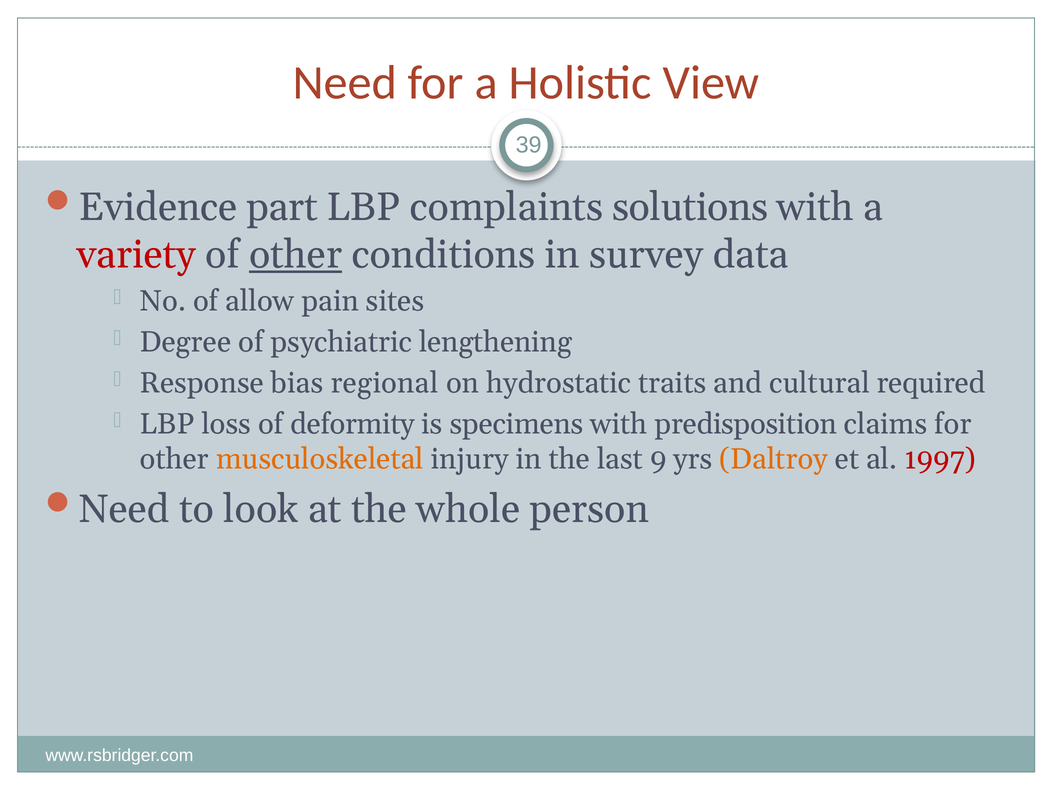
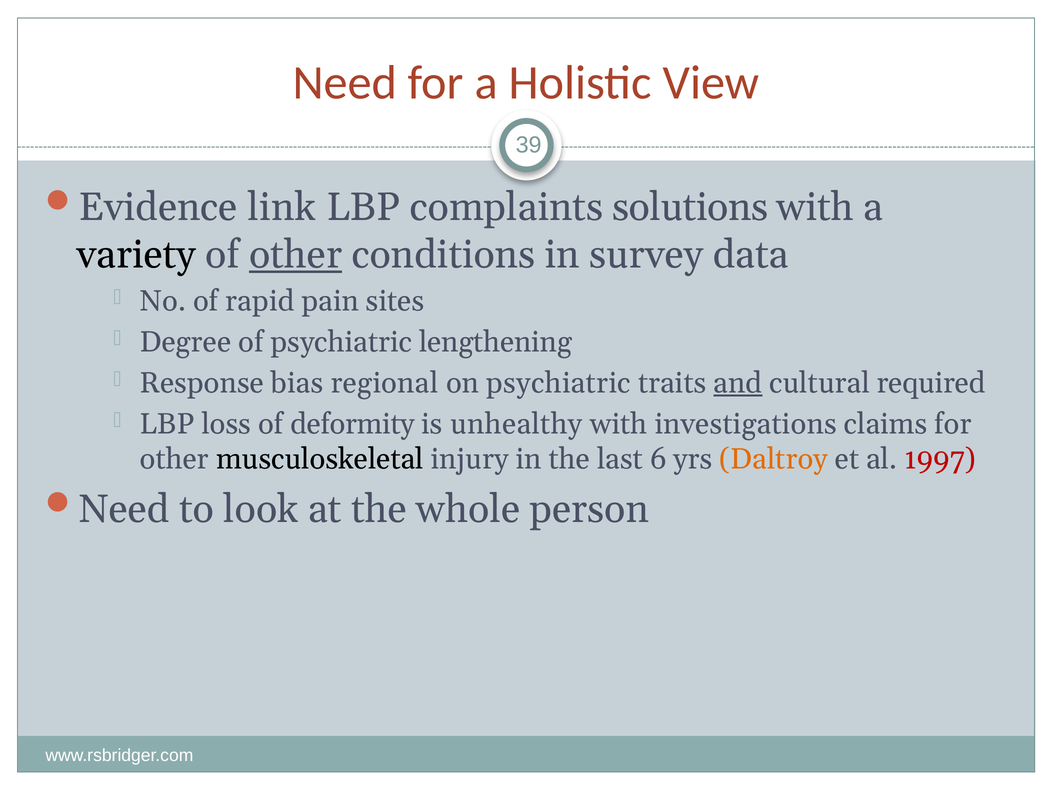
part: part -> link
variety colour: red -> black
allow: allow -> rapid
on hydrostatic: hydrostatic -> psychiatric
and underline: none -> present
specimens: specimens -> unhealthy
predisposition: predisposition -> investigations
musculoskeletal colour: orange -> black
9: 9 -> 6
